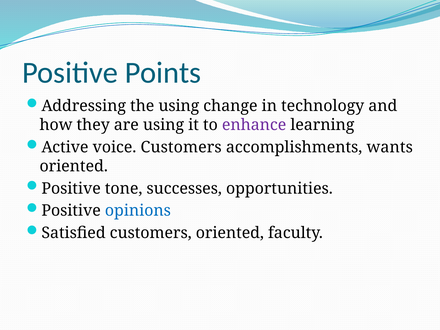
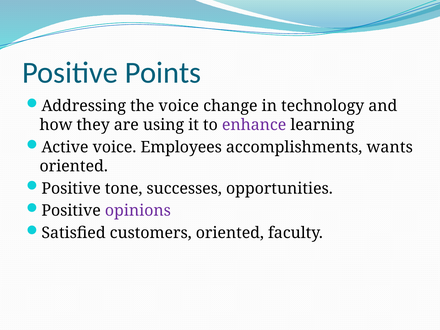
the using: using -> voice
voice Customers: Customers -> Employees
opinions colour: blue -> purple
